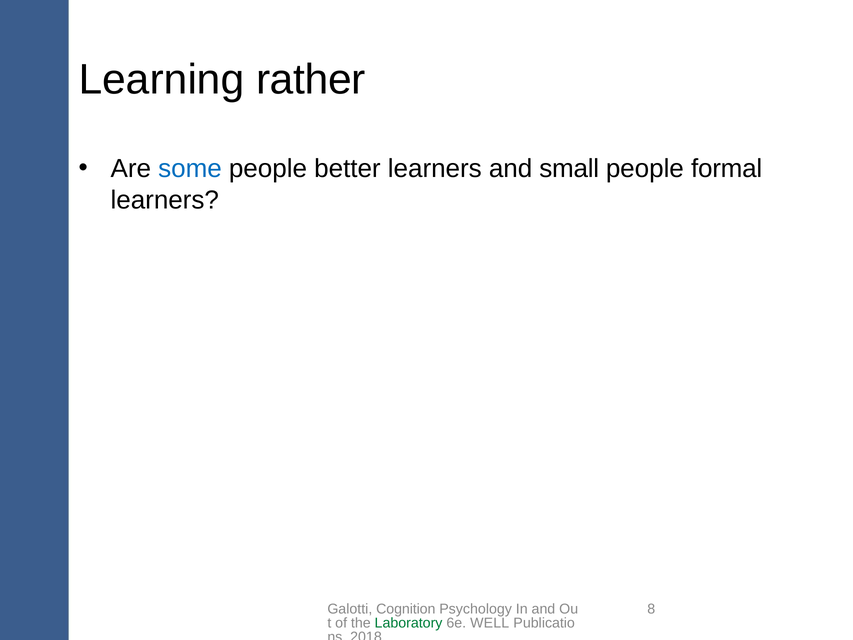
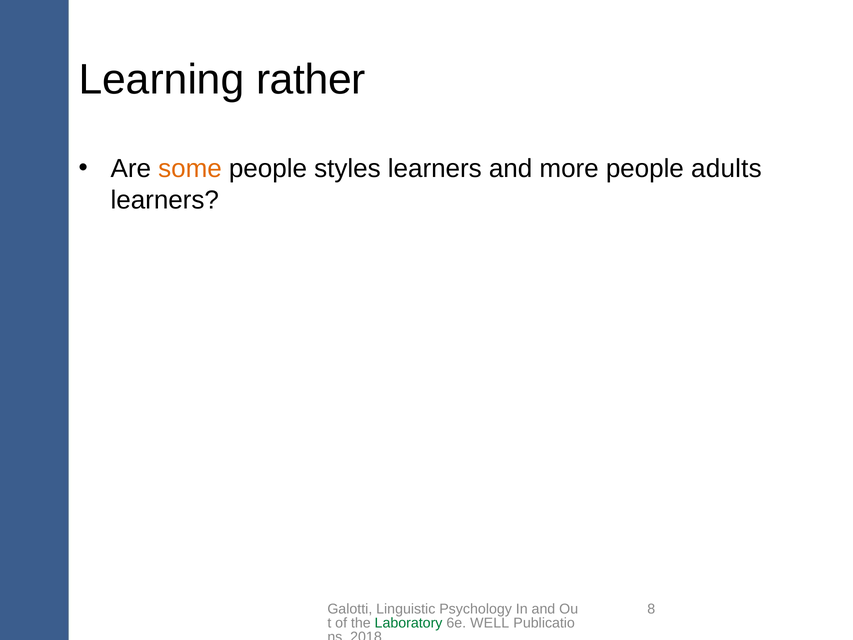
some colour: blue -> orange
better: better -> styles
small: small -> more
formal: formal -> adults
Cognition: Cognition -> Linguistic
